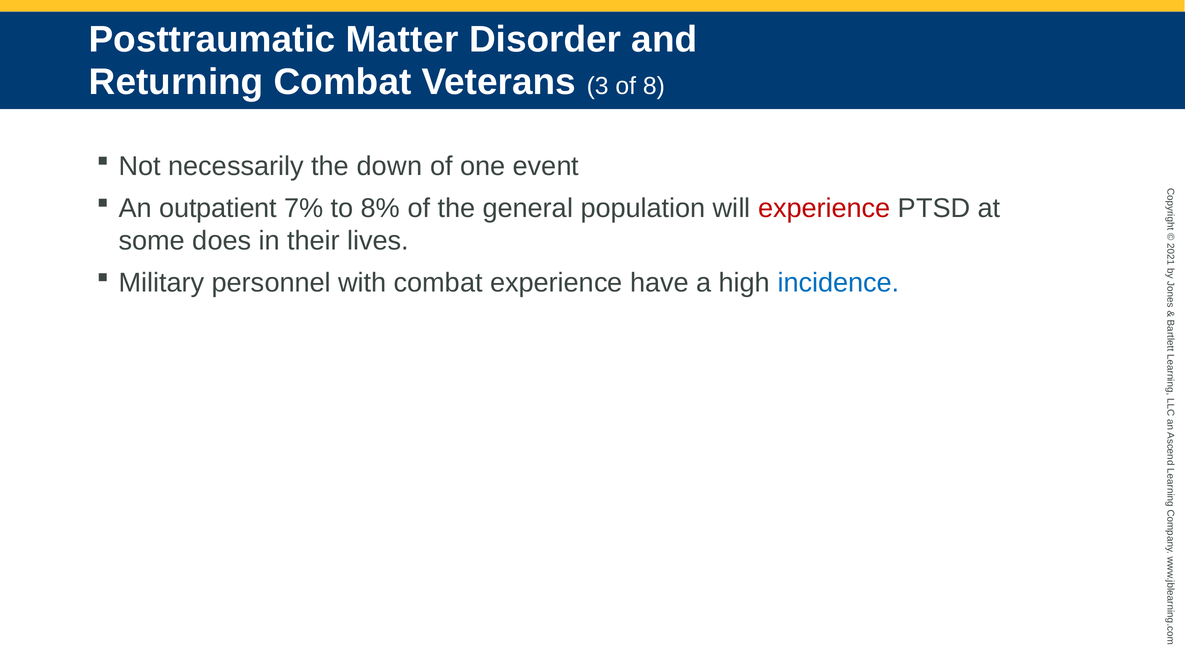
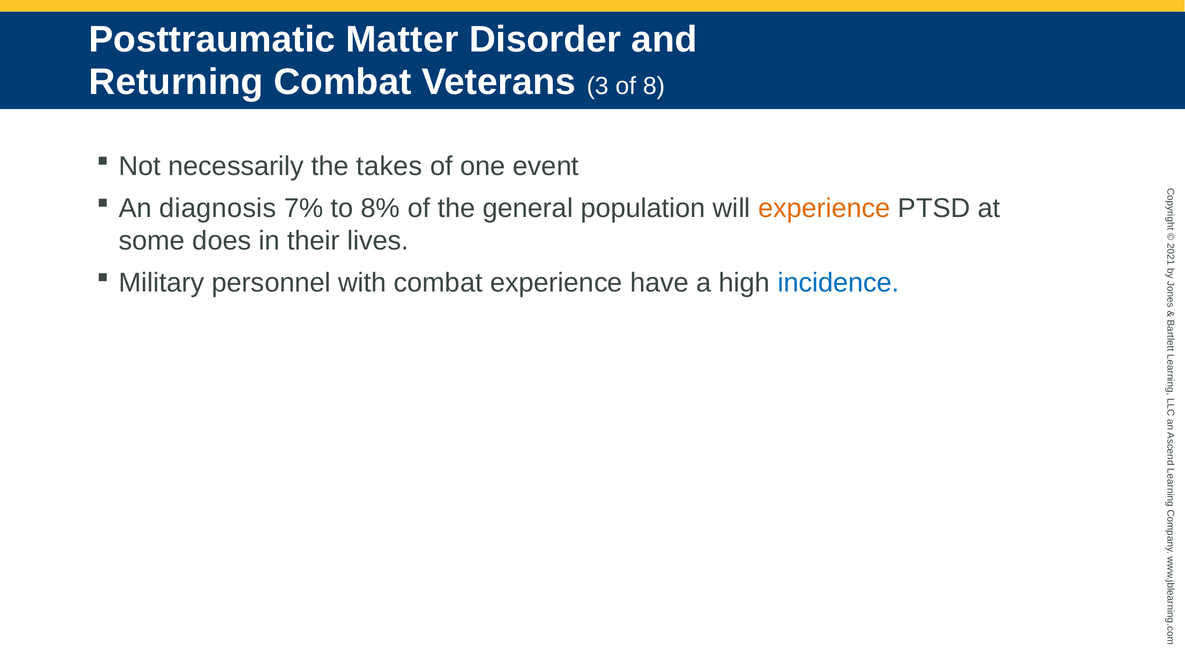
down: down -> takes
outpatient: outpatient -> diagnosis
experience at (824, 208) colour: red -> orange
